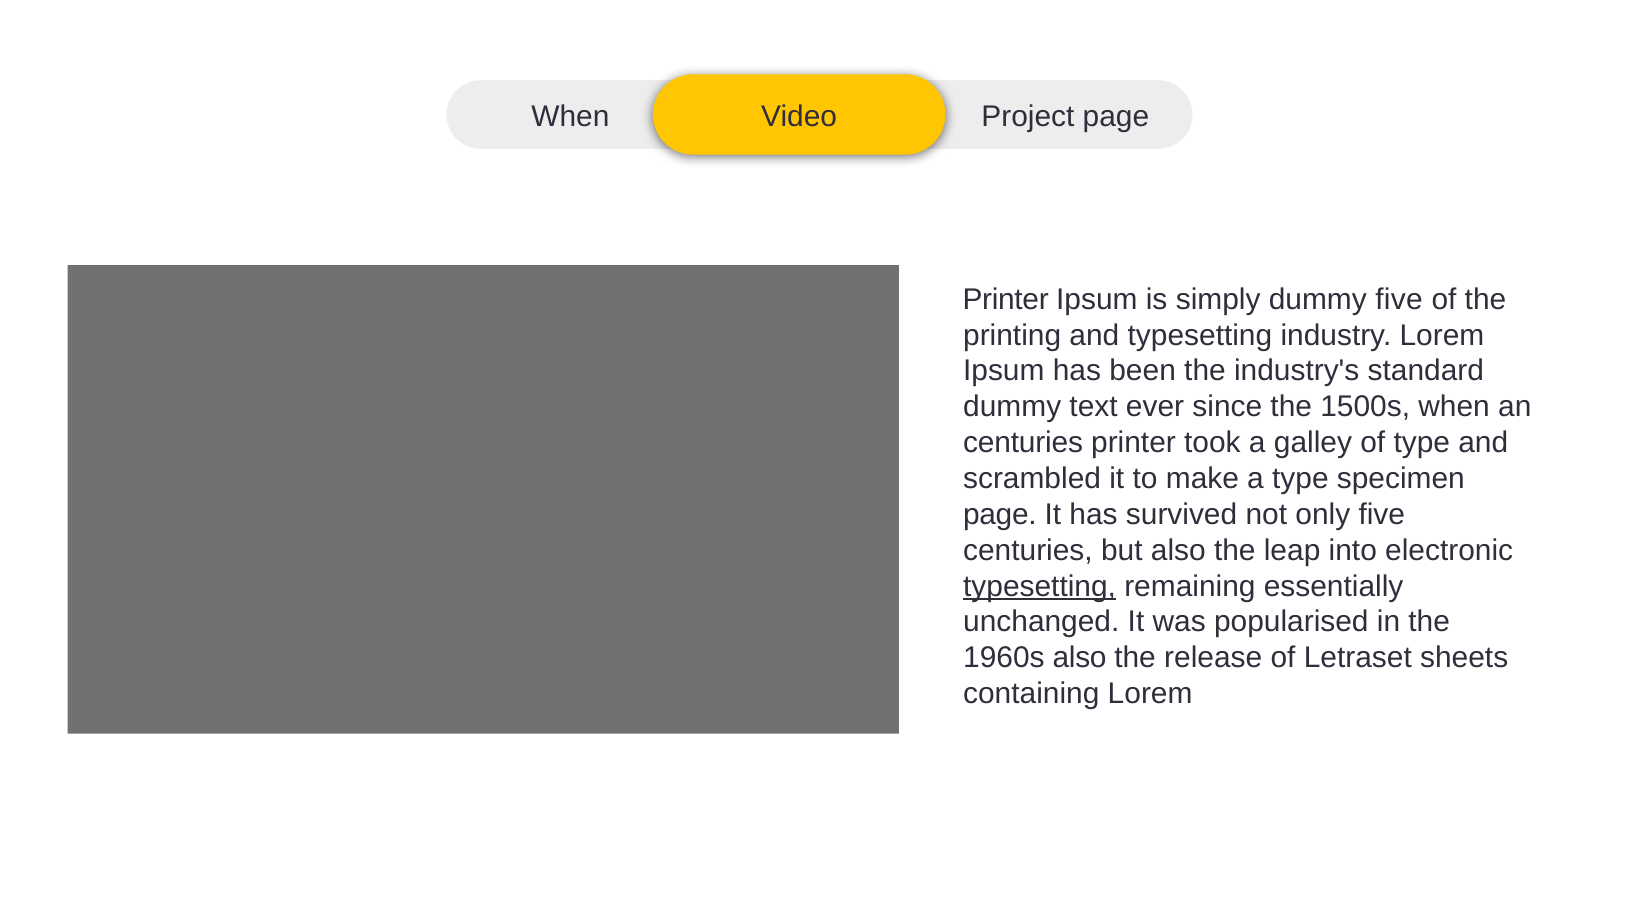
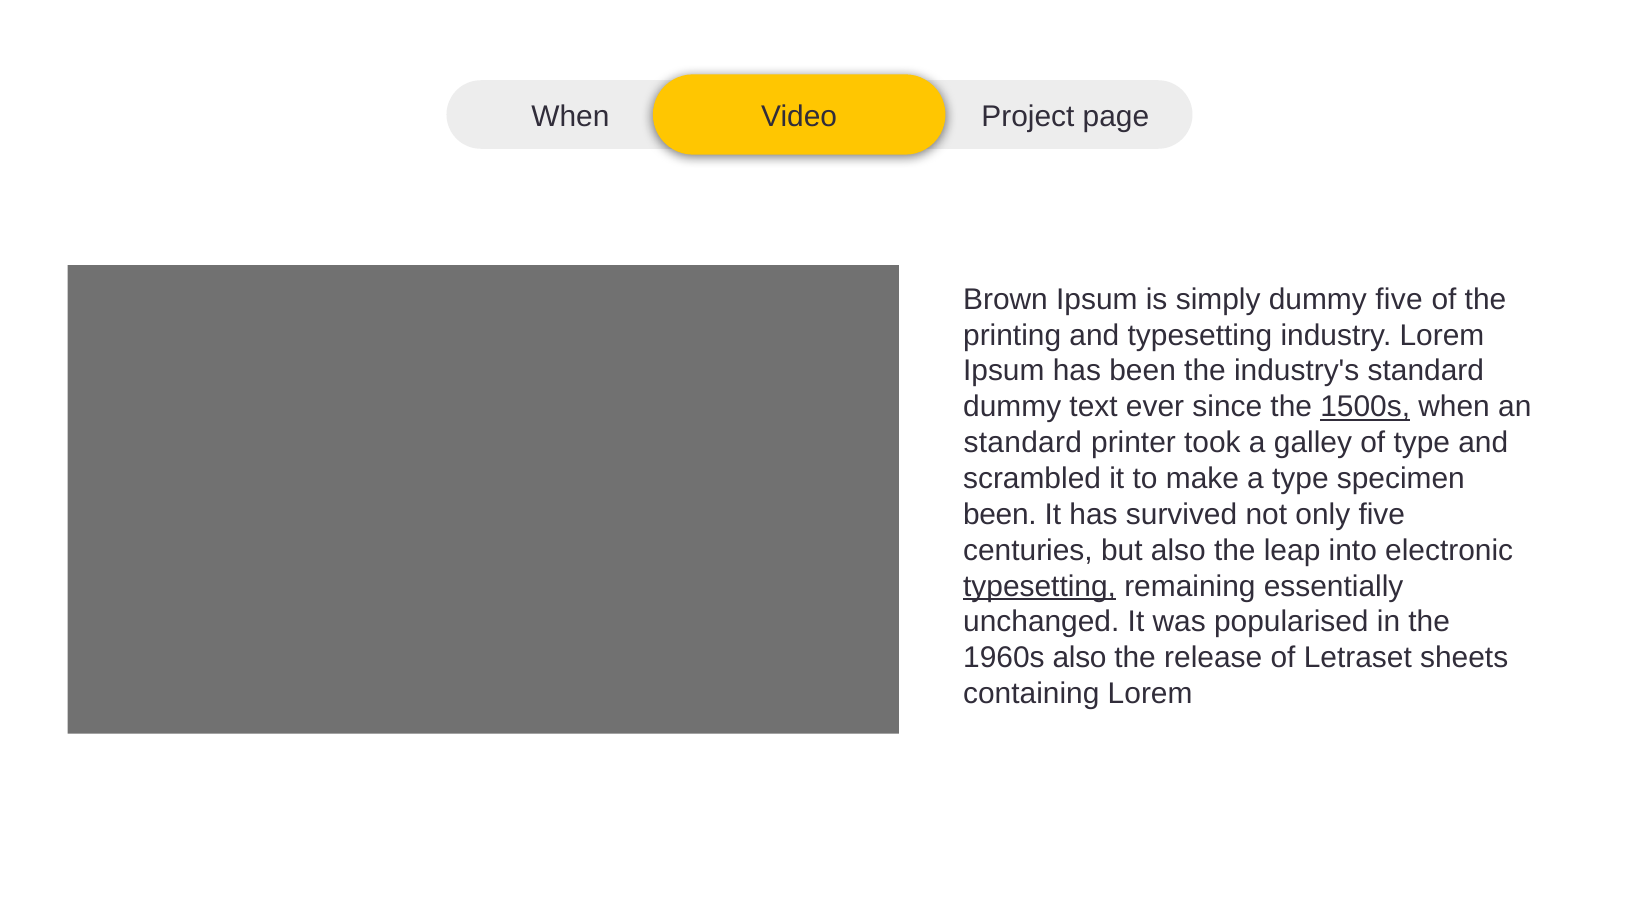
Printer at (1006, 299): Printer -> Brown
1500s underline: none -> present
centuries at (1023, 443): centuries -> standard
page at (1000, 514): page -> been
